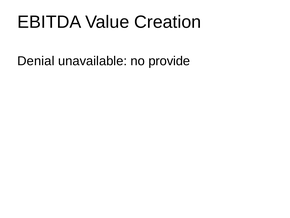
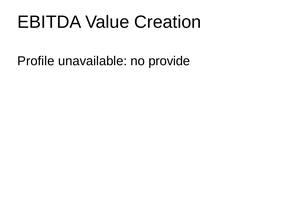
Denial: Denial -> Profile
